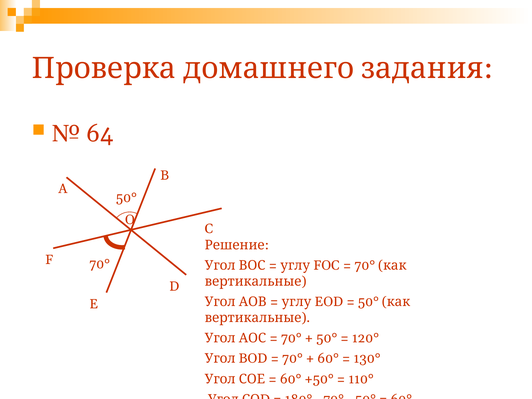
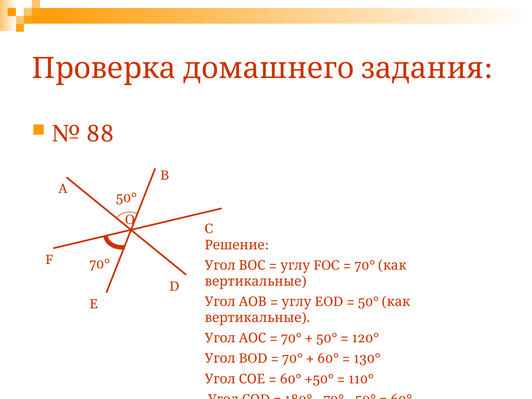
64: 64 -> 88
